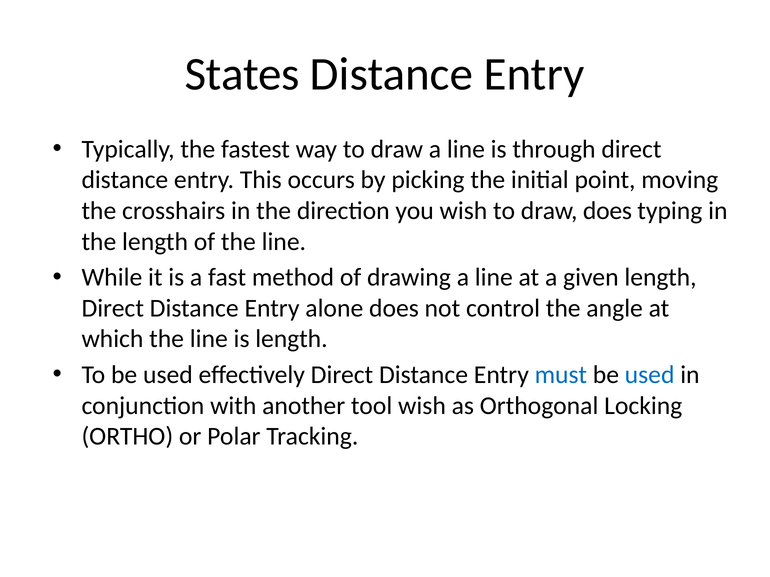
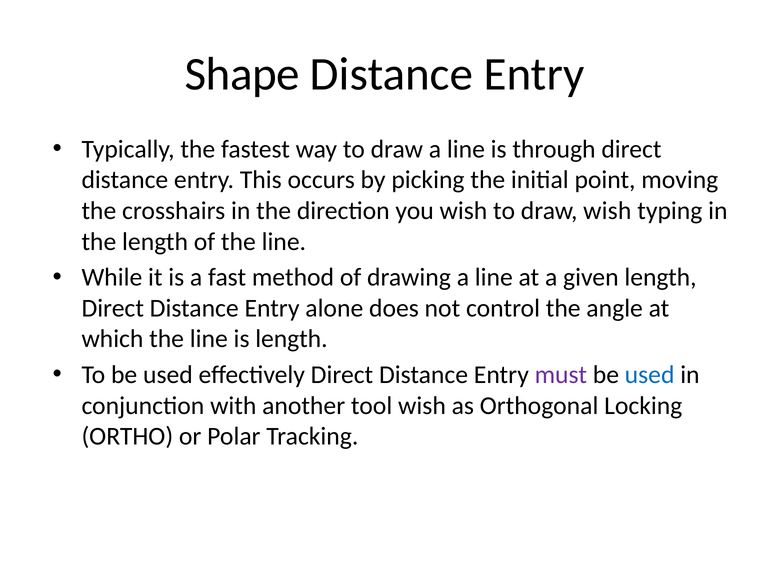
States: States -> Shape
draw does: does -> wish
must colour: blue -> purple
